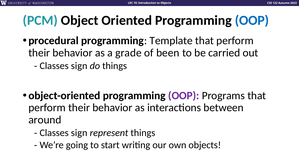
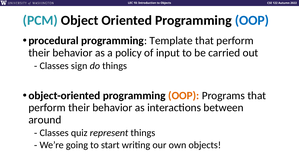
grade: grade -> policy
been: been -> input
OOP at (184, 96) colour: purple -> orange
sign at (79, 133): sign -> quiz
